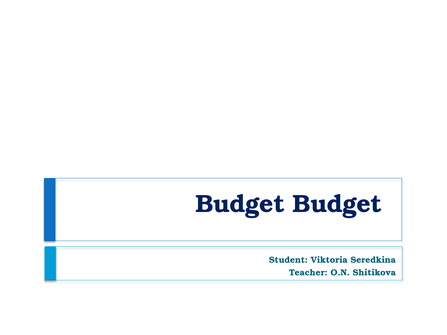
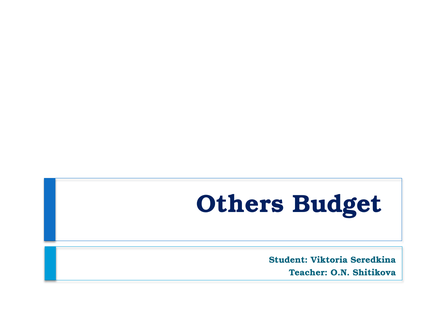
Budget at (240, 204): Budget -> Others
